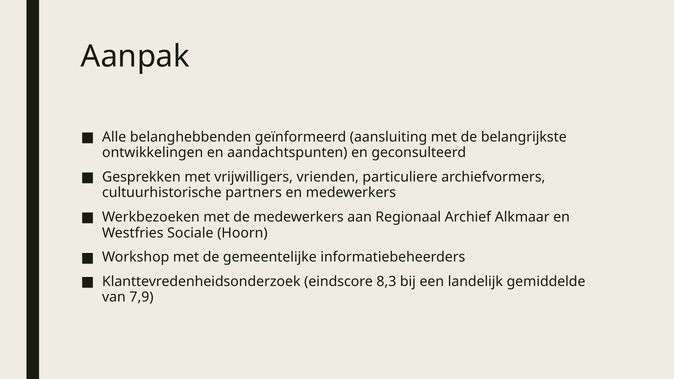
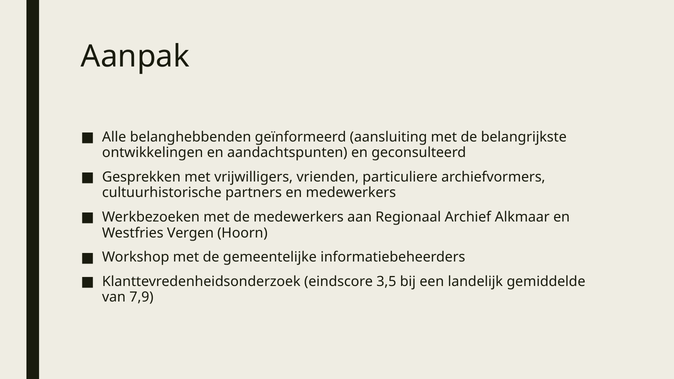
Sociale: Sociale -> Vergen
8,3: 8,3 -> 3,5
